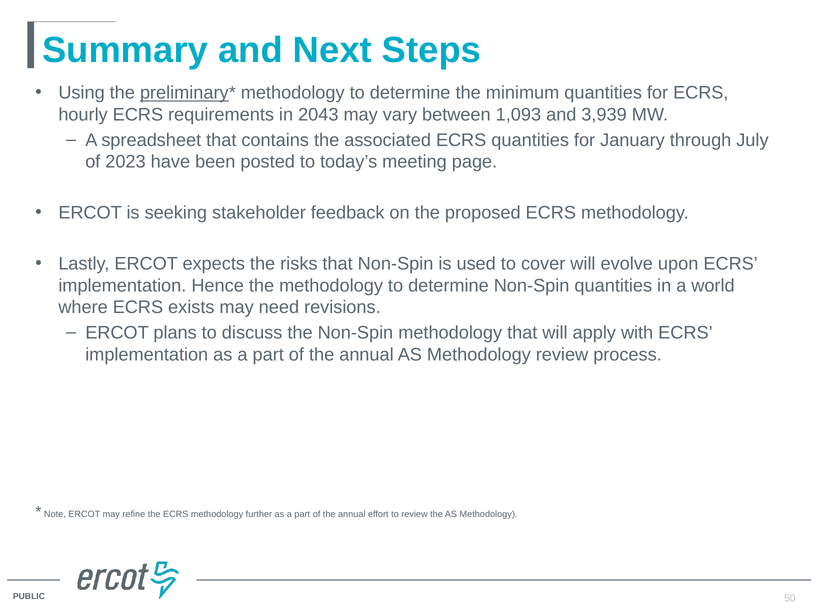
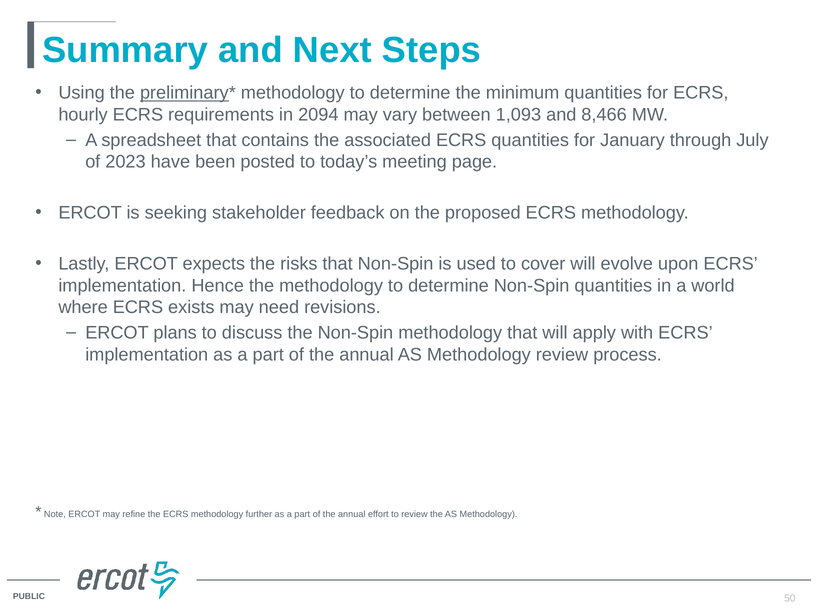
2043: 2043 -> 2094
3,939: 3,939 -> 8,466
